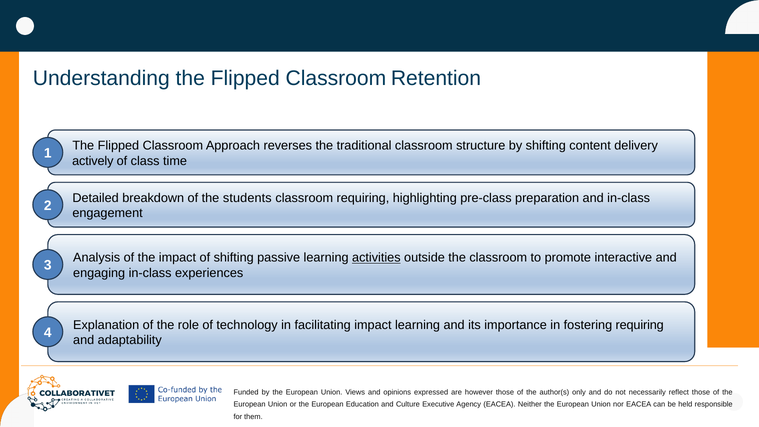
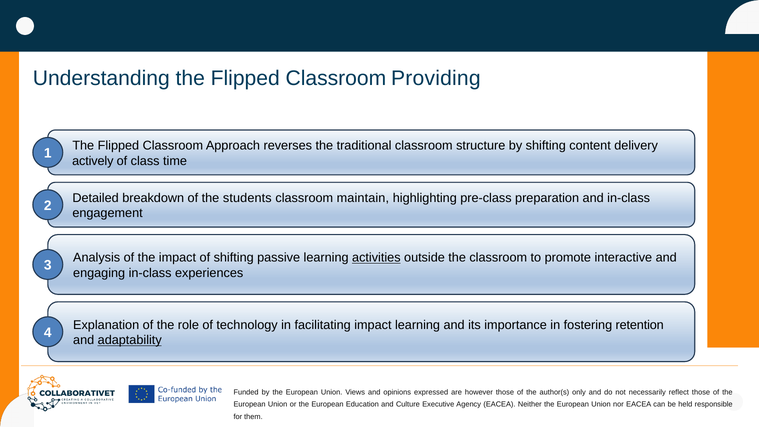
Retention: Retention -> Providing
classroom requiring: requiring -> maintain
fostering requiring: requiring -> retention
adaptability underline: none -> present
